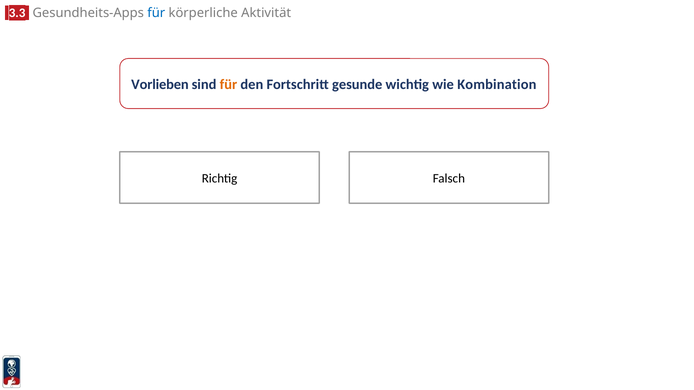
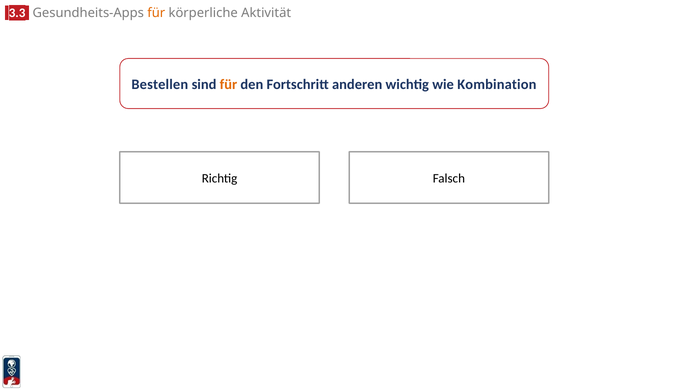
für at (156, 13) colour: blue -> orange
Vorlieben: Vorlieben -> Bestellen
gesunde: gesunde -> anderen
